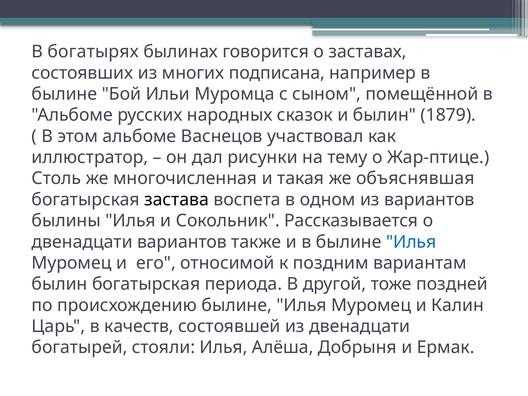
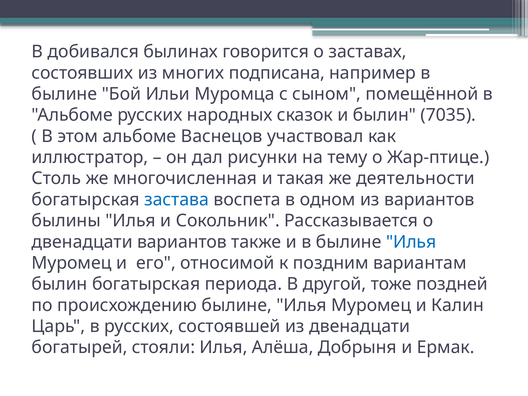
богатырях: богатырях -> добивался
1879: 1879 -> 7035
объяснявшая: объяснявшая -> деятельности
застава colour: black -> blue
в качеств: качеств -> русских
